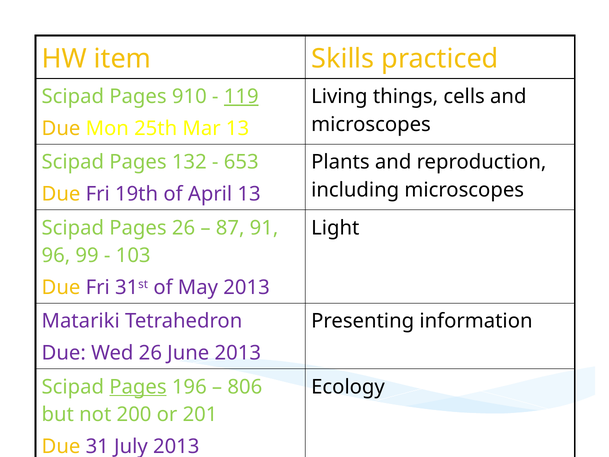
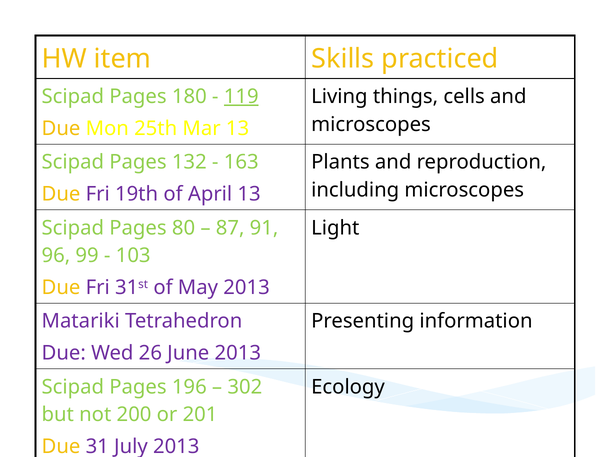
910: 910 -> 180
653: 653 -> 163
Pages 26: 26 -> 80
Pages at (138, 387) underline: present -> none
806: 806 -> 302
